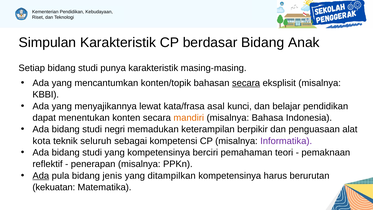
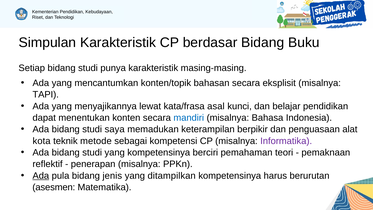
Anak: Anak -> Buku
secara at (246, 83) underline: present -> none
KBBI: KBBI -> TAPI
mandiri colour: orange -> blue
negri: negri -> saya
seluruh: seluruh -> metode
kekuatan: kekuatan -> asesmen
